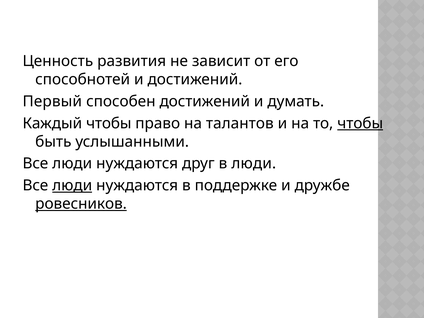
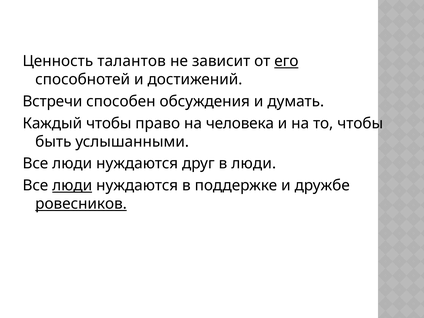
развития: развития -> талантов
его underline: none -> present
Первый: Первый -> Встречи
способен достижений: достижений -> обсуждения
талантов: талантов -> человека
чтобы at (360, 123) underline: present -> none
